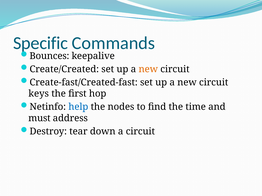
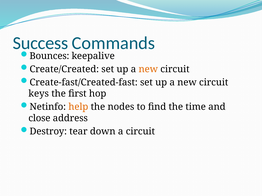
Specific: Specific -> Success
help colour: blue -> orange
must: must -> close
